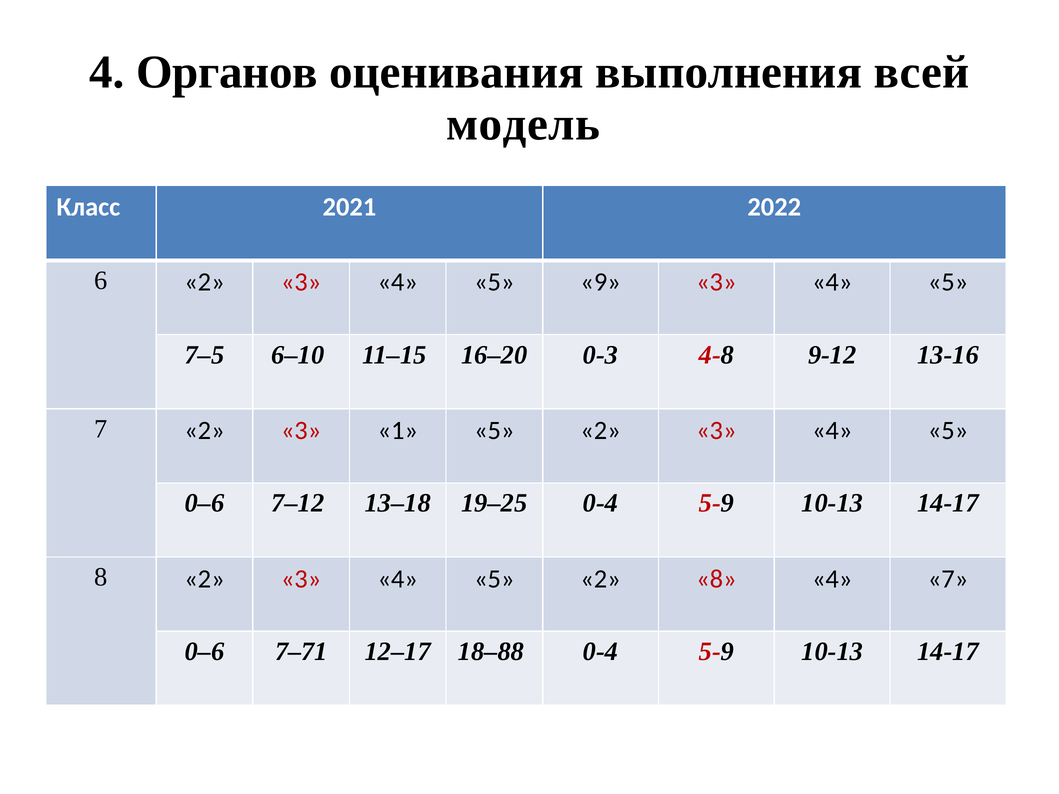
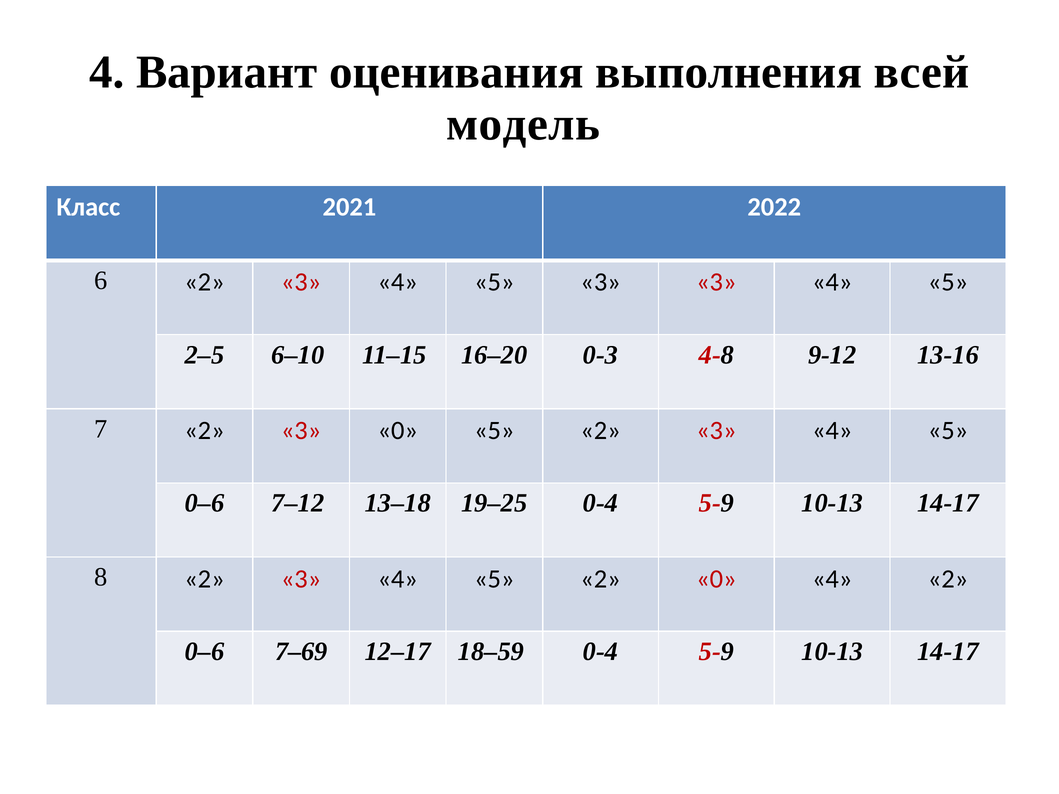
Органов: Органов -> Вариант
5 9: 9 -> 3
7–5: 7–5 -> 2–5
3 1: 1 -> 0
2 8: 8 -> 0
4 7: 7 -> 2
7–71: 7–71 -> 7–69
18–88: 18–88 -> 18–59
